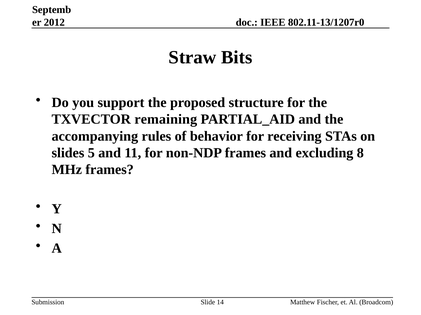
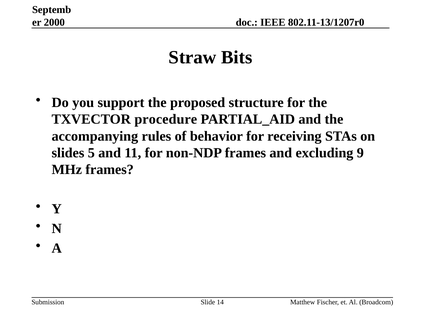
2012: 2012 -> 2000
remaining: remaining -> procedure
8: 8 -> 9
